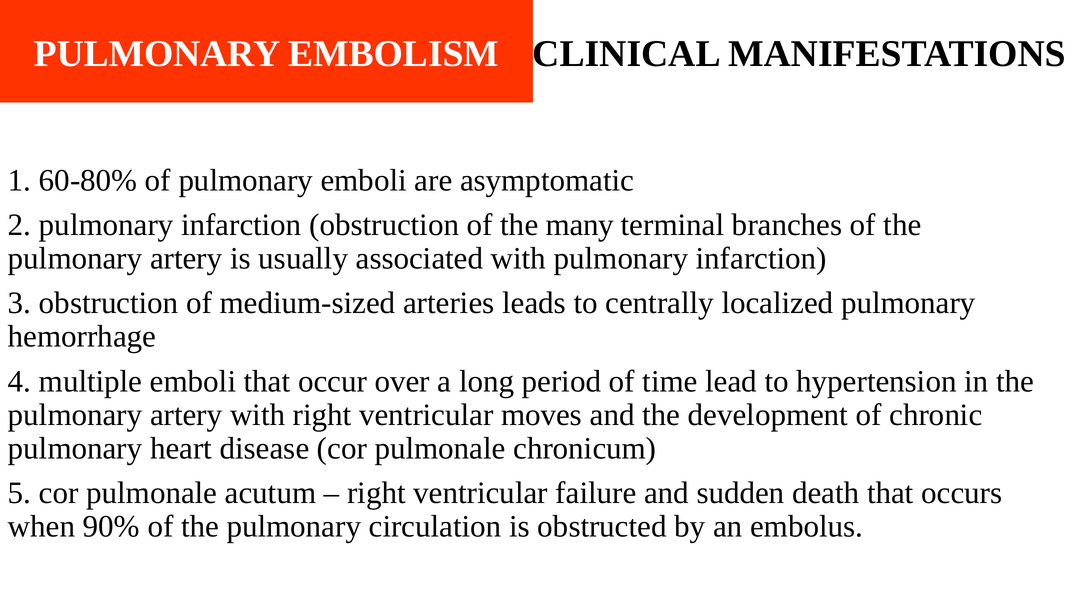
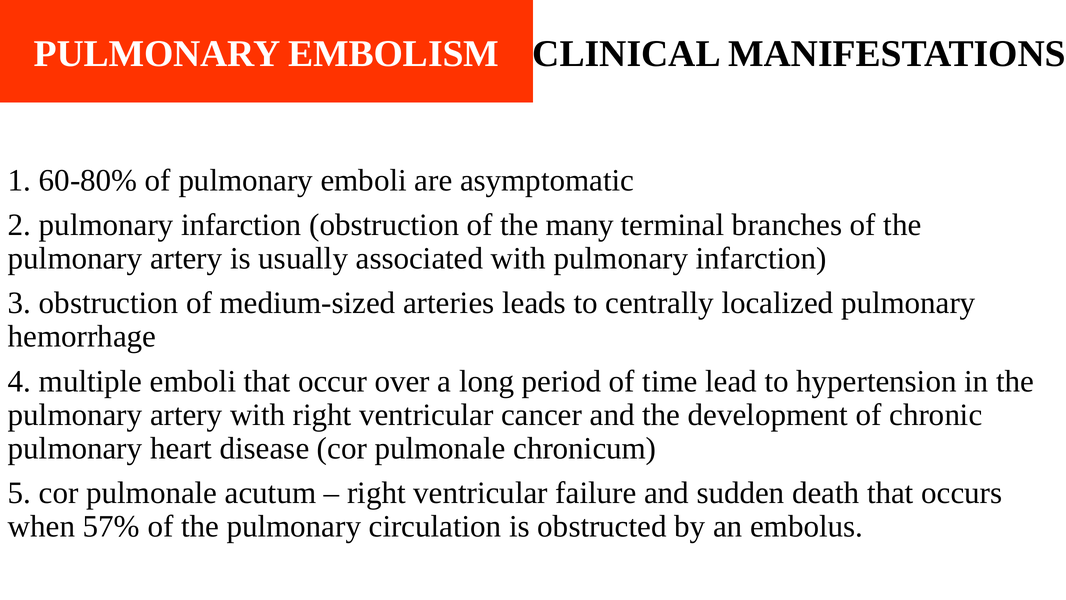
moves: moves -> cancer
90%: 90% -> 57%
